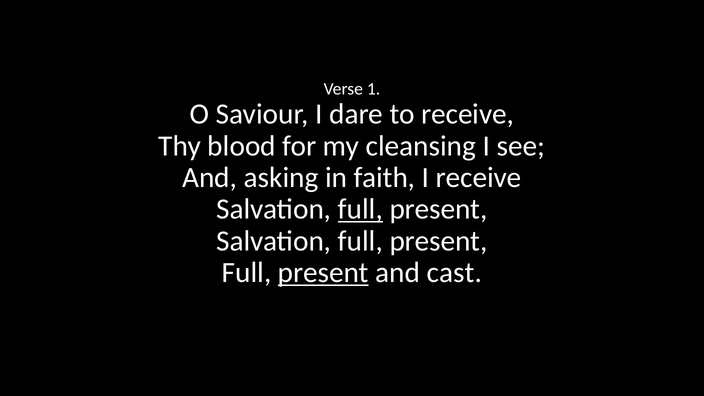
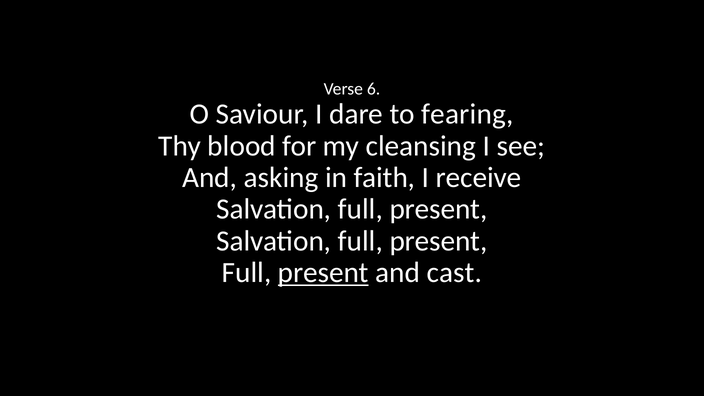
1: 1 -> 6
to receive: receive -> fearing
full at (360, 209) underline: present -> none
